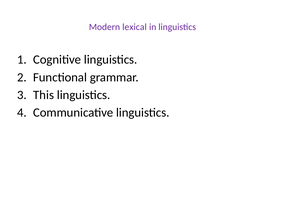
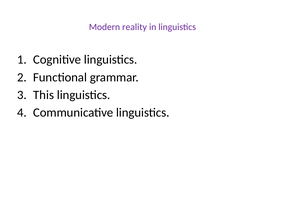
lexical: lexical -> reality
